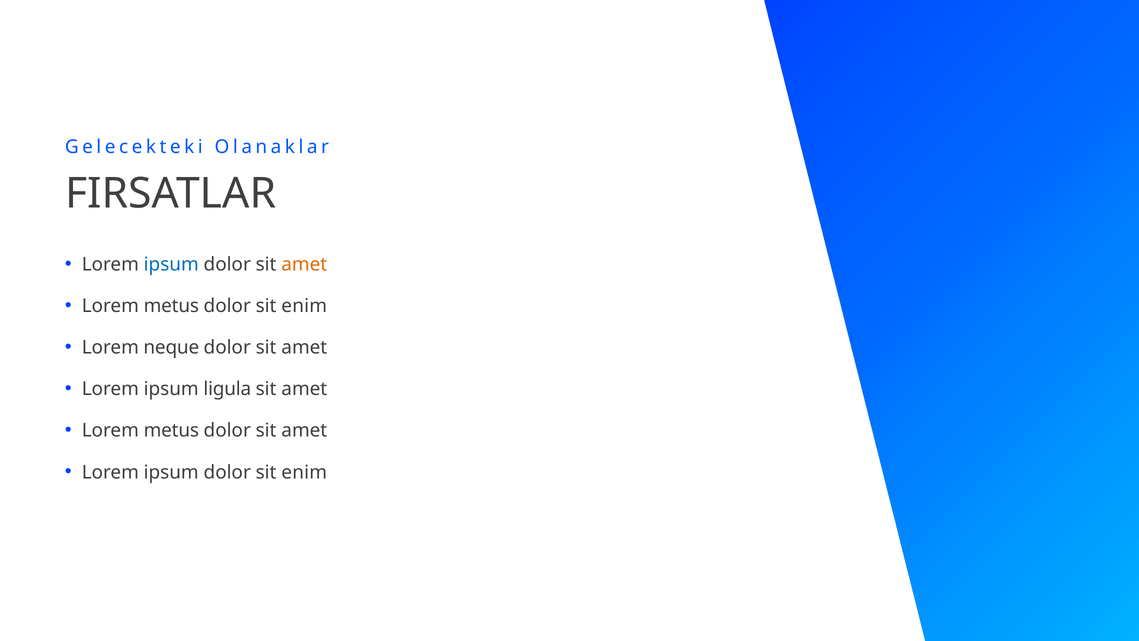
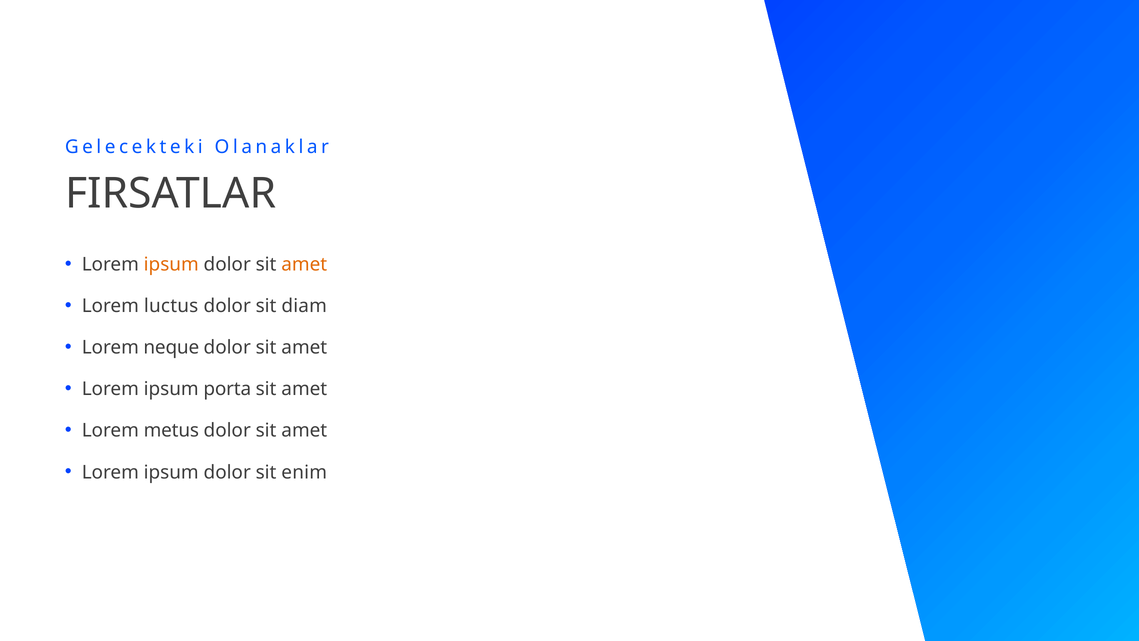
ipsum at (171, 264) colour: blue -> orange
metus at (171, 306): metus -> luctus
enim at (304, 306): enim -> diam
ligula: ligula -> porta
